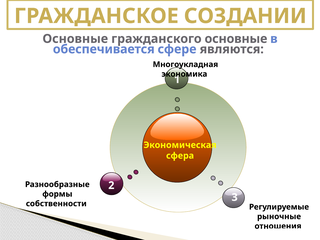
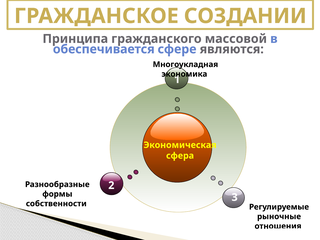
Основные at (75, 39): Основные -> Принципа
гражданского основные: основные -> массовой
